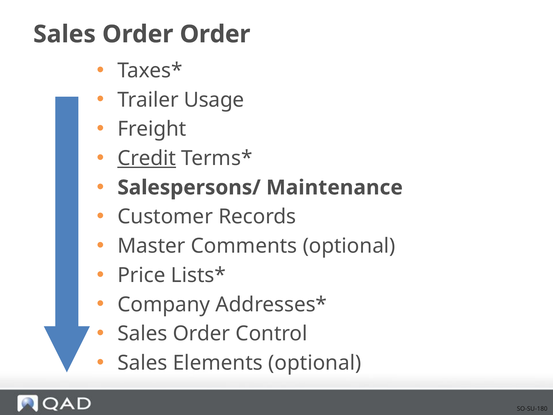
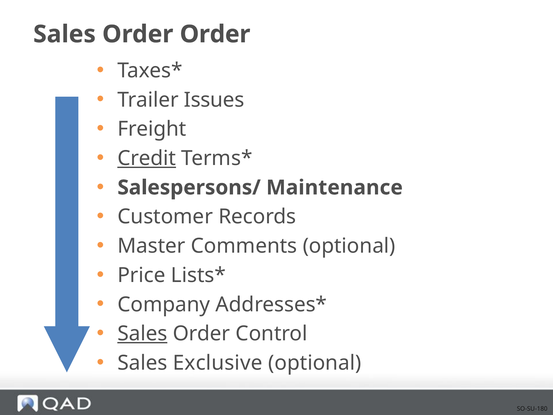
Usage: Usage -> Issues
Sales at (142, 334) underline: none -> present
Elements: Elements -> Exclusive
